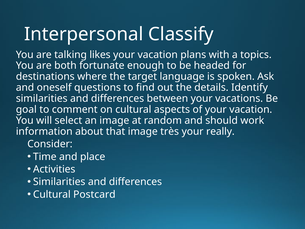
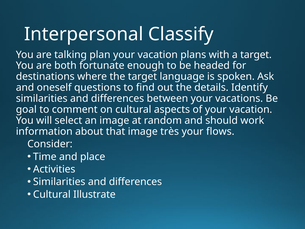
likes: likes -> plan
a topics: topics -> target
really: really -> flows
Postcard: Postcard -> Illustrate
